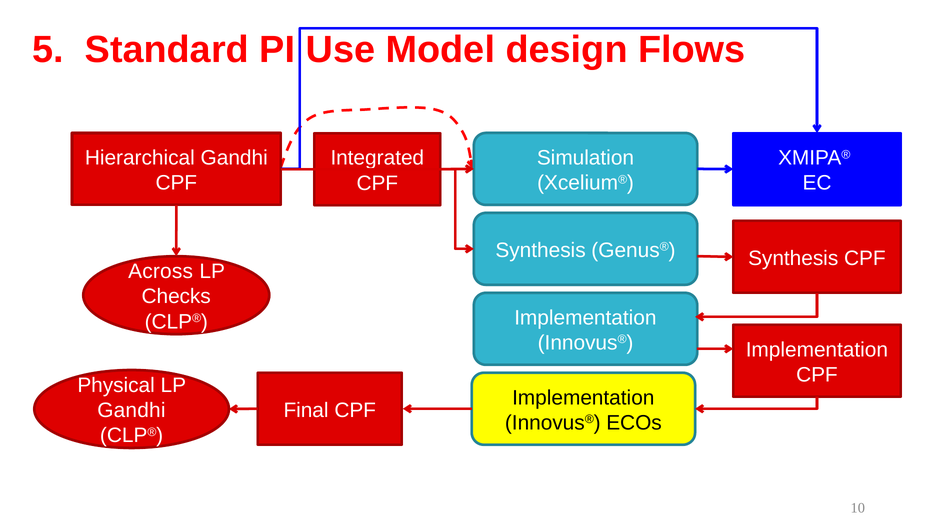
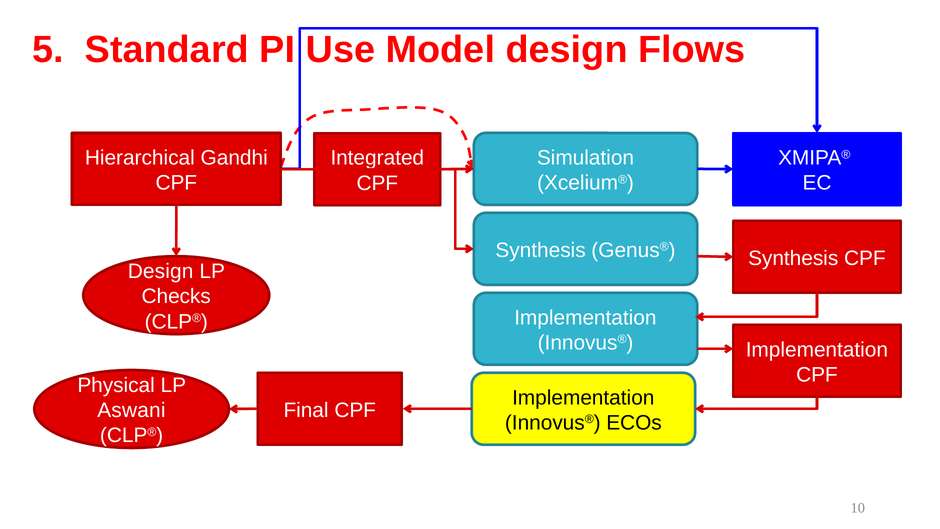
Across at (161, 271): Across -> Design
Gandhi at (131, 410): Gandhi -> Aswani
